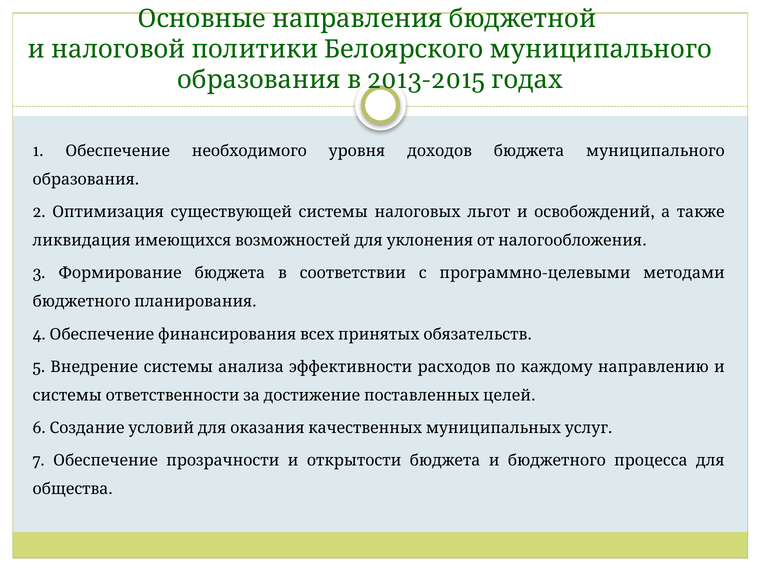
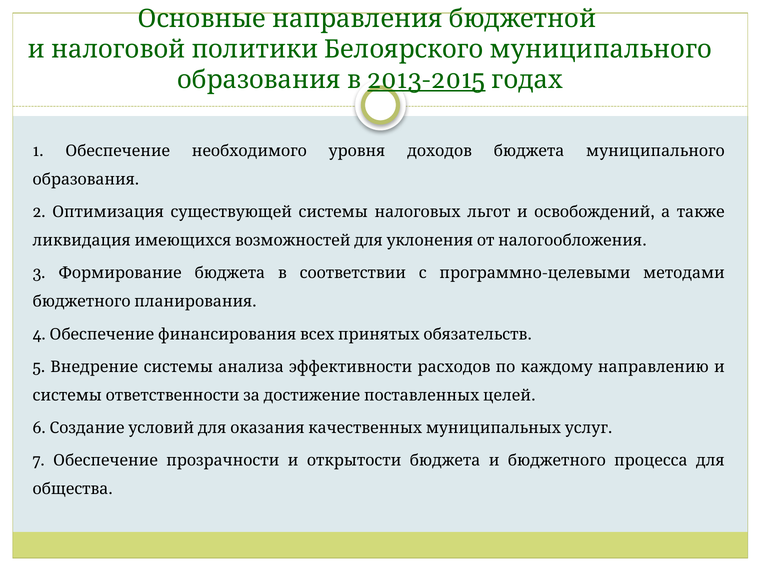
2013-2015 underline: none -> present
